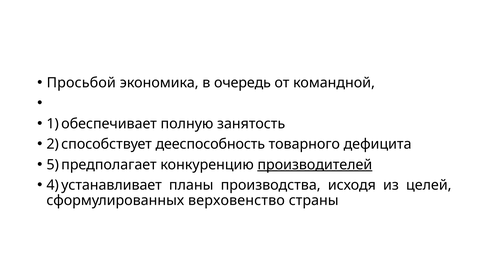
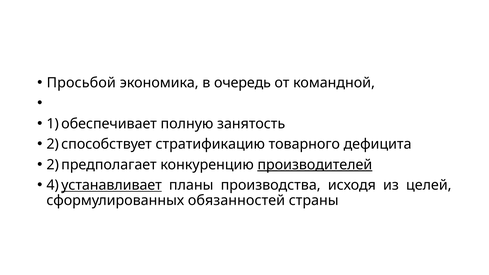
дееспособность: дееспособность -> стратификацию
5 at (53, 165): 5 -> 2
устанавливает underline: none -> present
верховенство: верховенство -> обязанностей
